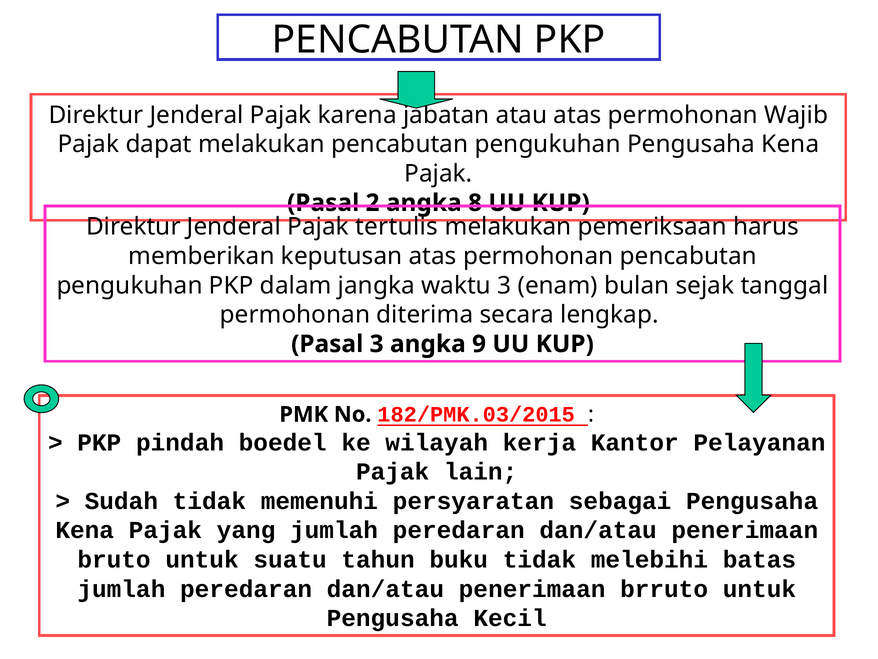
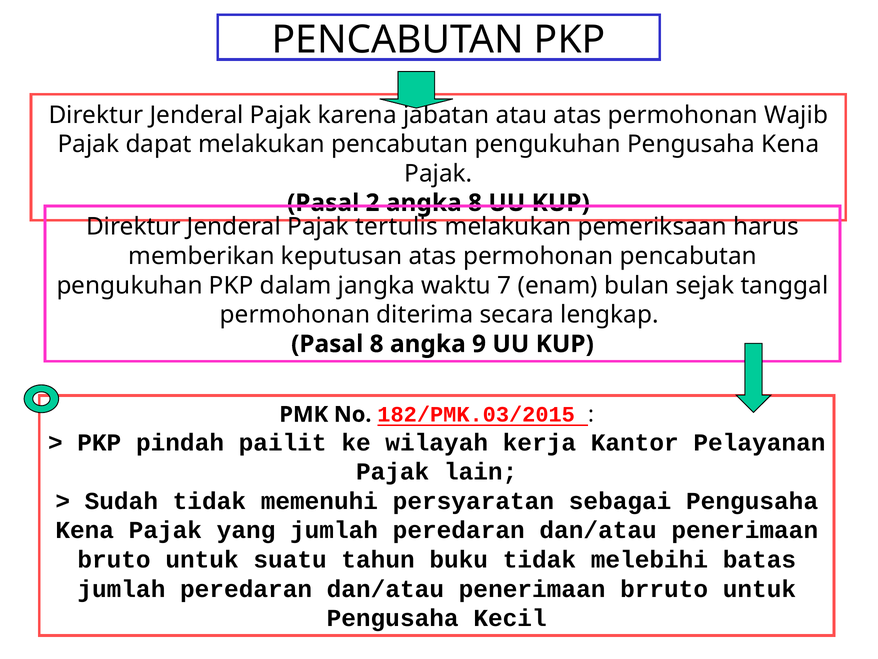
waktu 3: 3 -> 7
Pasal 3: 3 -> 8
boedel: boedel -> pailit
